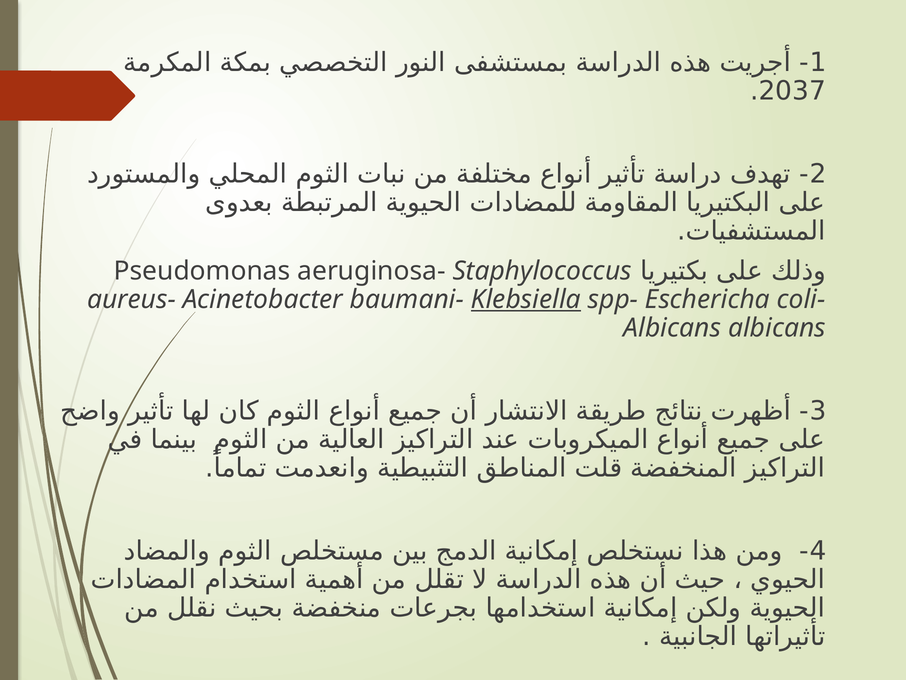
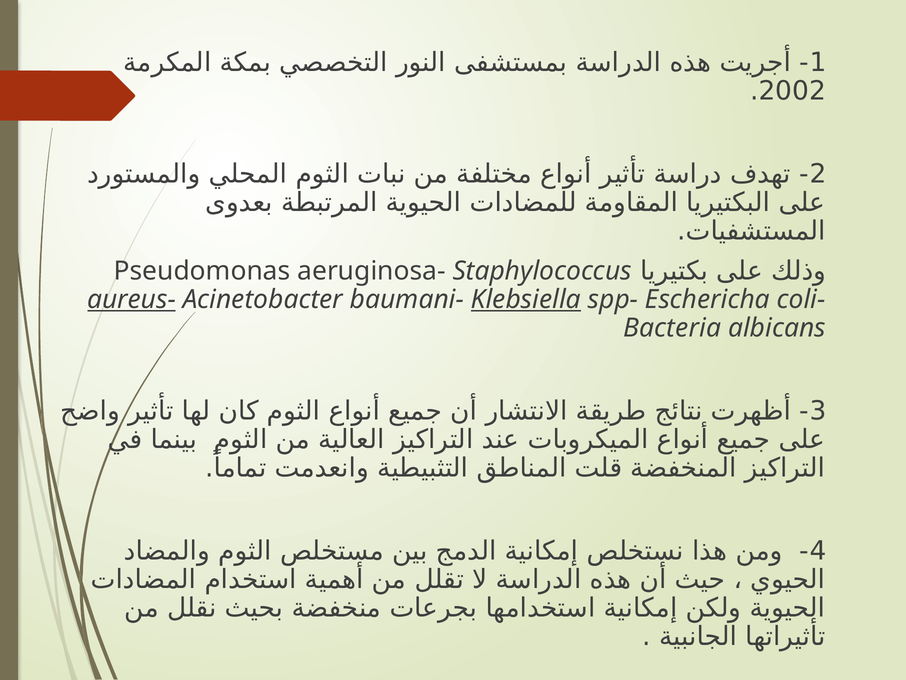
2037: 2037 -> 2002
aureus- underline: none -> present
Albicans at (672, 328): Albicans -> Bacteria
